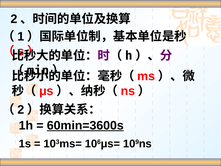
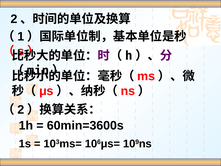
60min=3600s underline: present -> none
